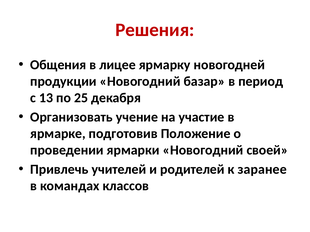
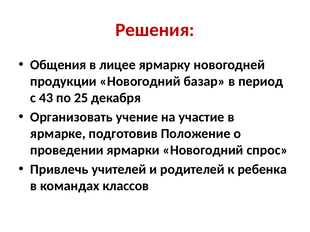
13: 13 -> 43
своей: своей -> спрос
заранее: заранее -> ребенка
